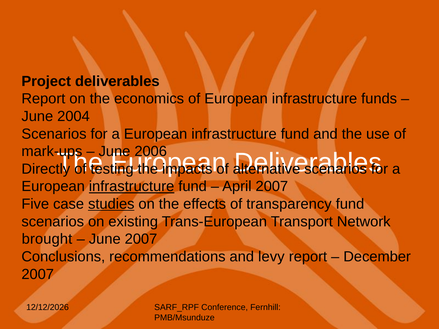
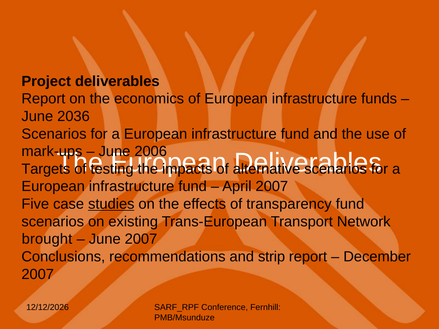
2004: 2004 -> 2036
Directly: Directly -> Targets
infrastructure at (132, 187) underline: present -> none
levy: levy -> strip
